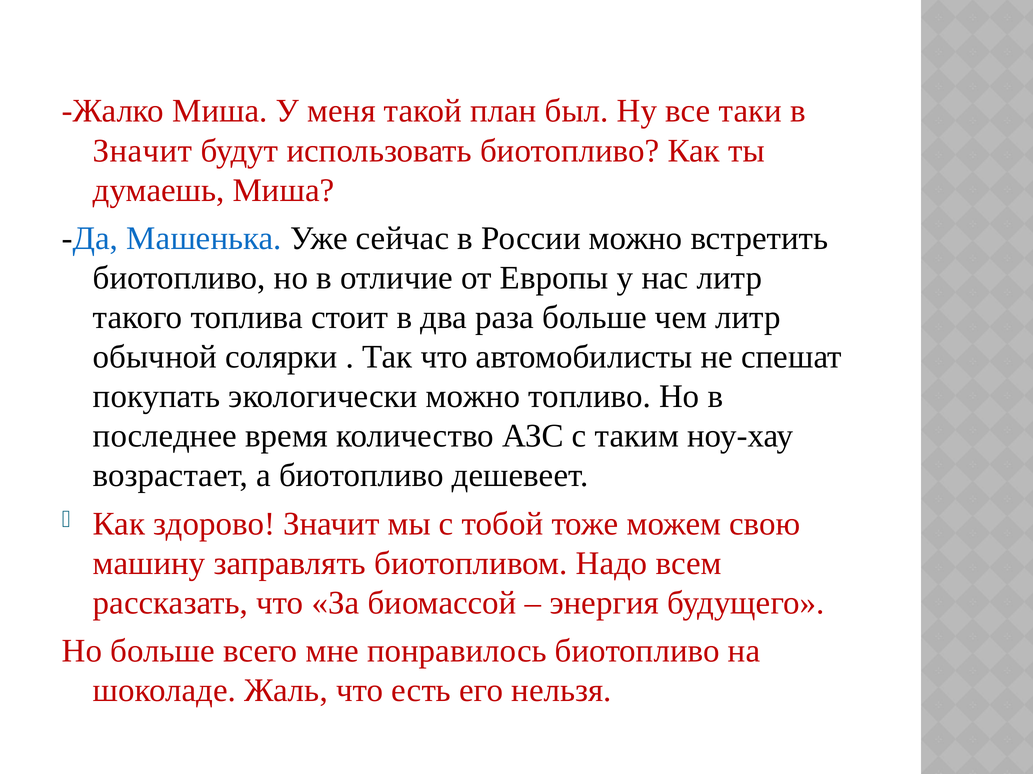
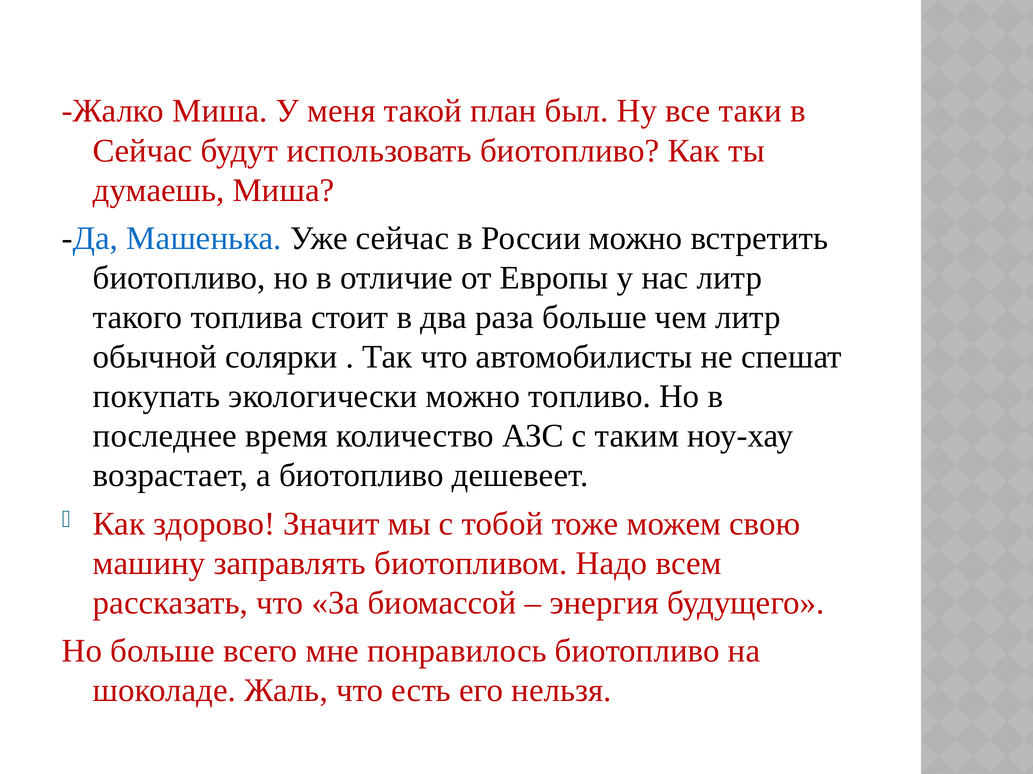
Значит at (142, 151): Значит -> Сейчас
